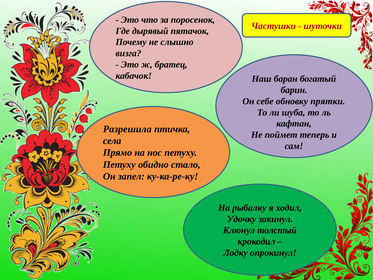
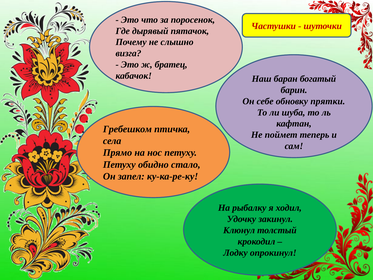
Разрешила: Разрешила -> Гребешком
